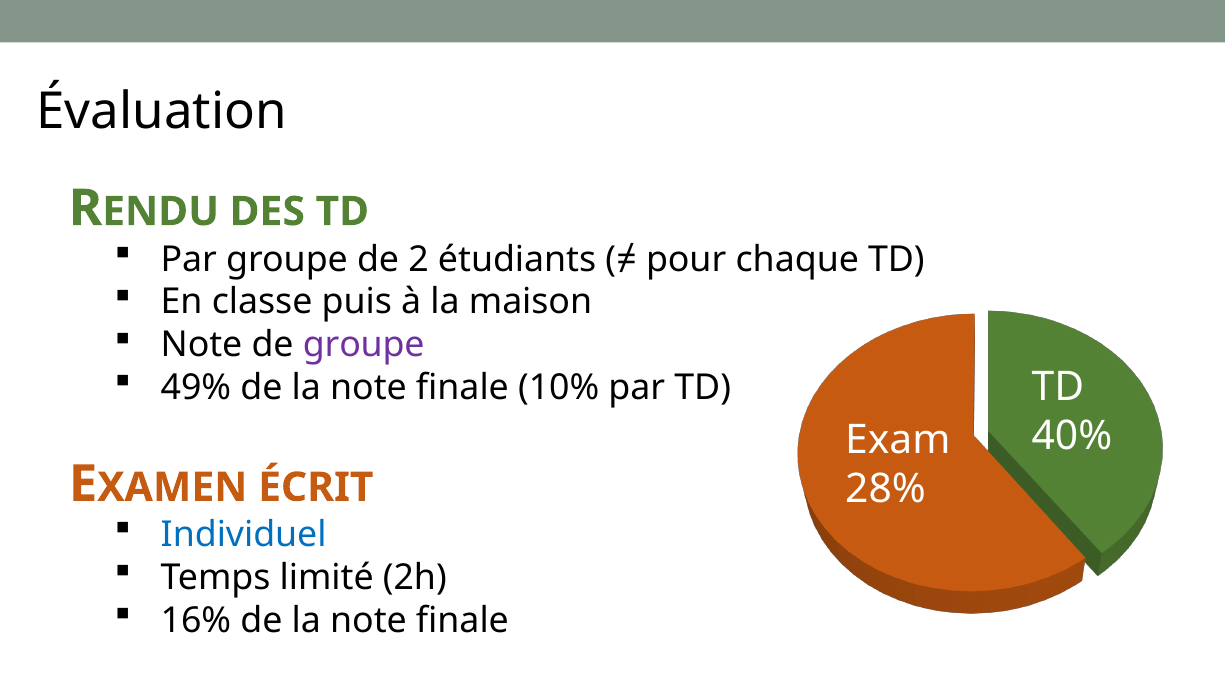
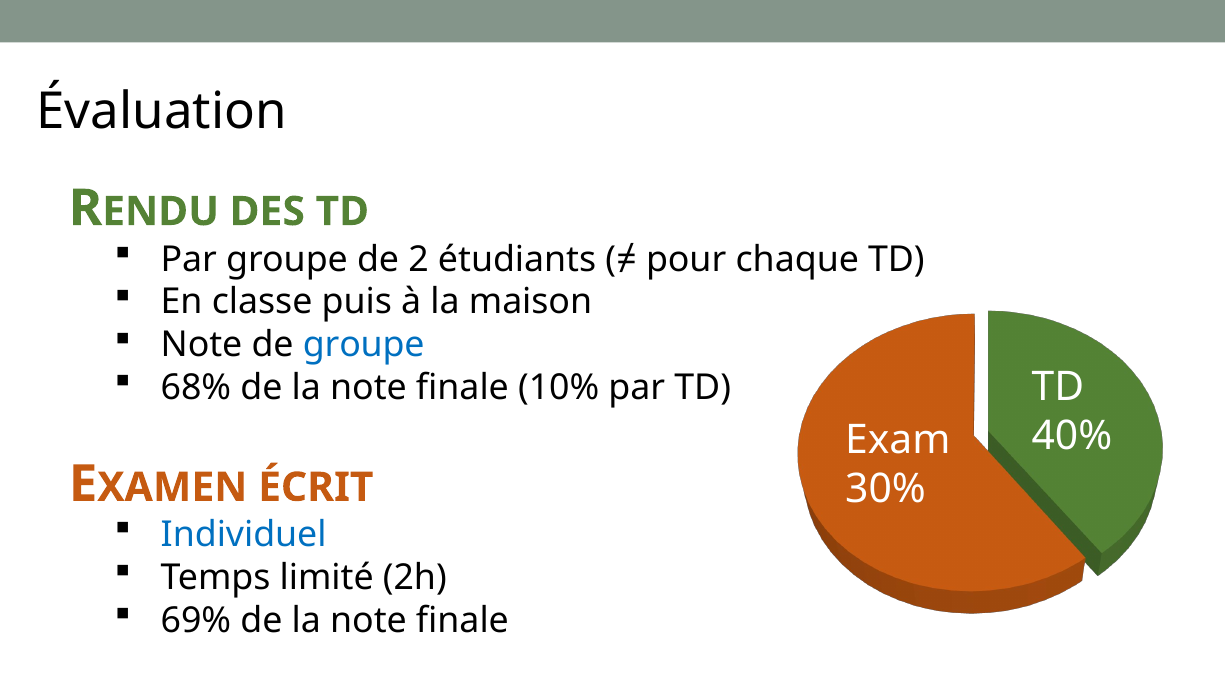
groupe at (364, 345) colour: purple -> blue
49%: 49% -> 68%
28%: 28% -> 30%
16%: 16% -> 69%
